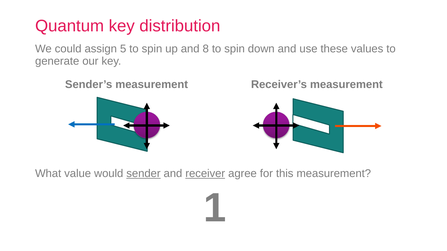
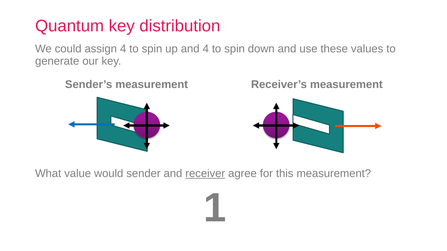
assign 5: 5 -> 4
and 8: 8 -> 4
sender underline: present -> none
